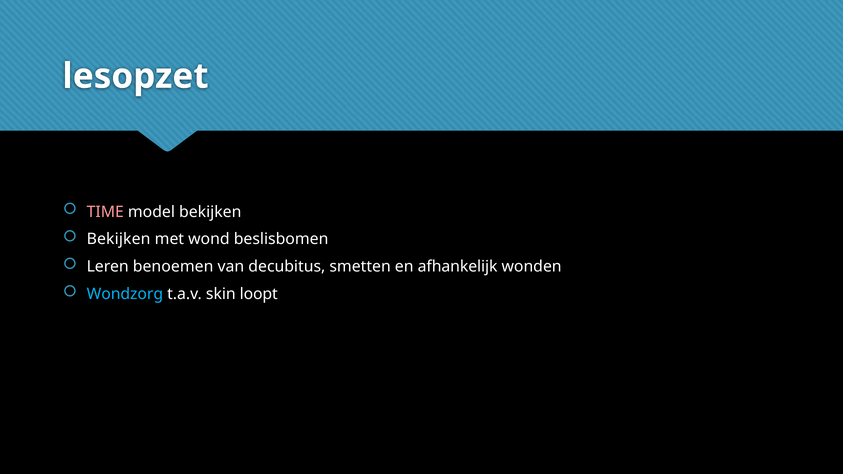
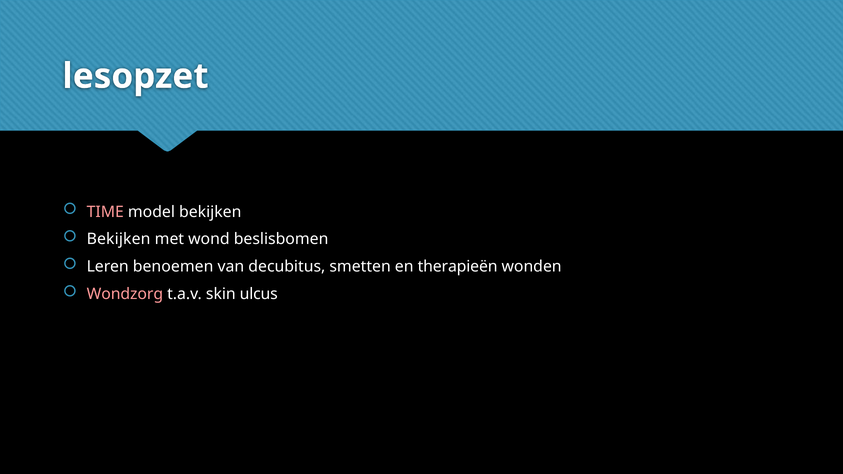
afhankelijk: afhankelijk -> therapieën
Wondzorg colour: light blue -> pink
loopt: loopt -> ulcus
